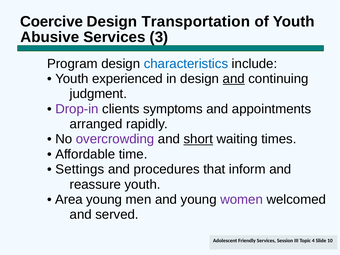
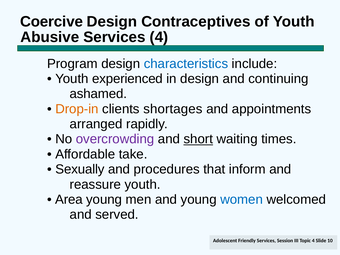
Transportation: Transportation -> Contraceptives
Services 3: 3 -> 4
and at (234, 79) underline: present -> none
judgment: judgment -> ashamed
Drop-in colour: purple -> orange
symptoms: symptoms -> shortages
time: time -> take
Settings: Settings -> Sexually
women colour: purple -> blue
